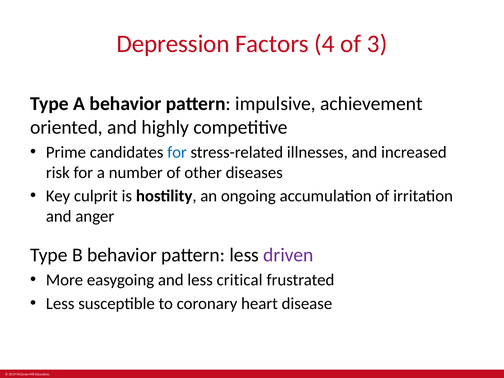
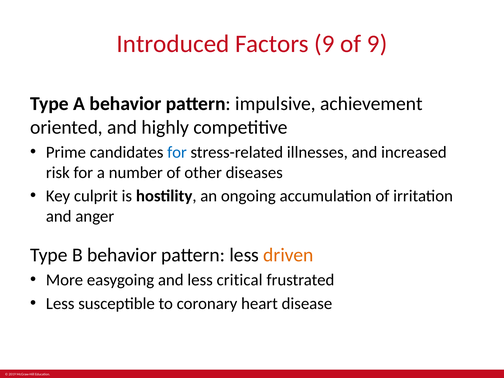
Depression: Depression -> Introduced
Factors 4: 4 -> 9
of 3: 3 -> 9
driven colour: purple -> orange
